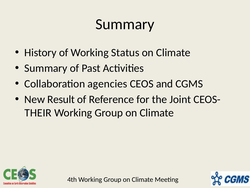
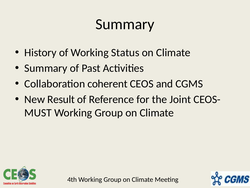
agencies: agencies -> coherent
THEIR: THEIR -> MUST
